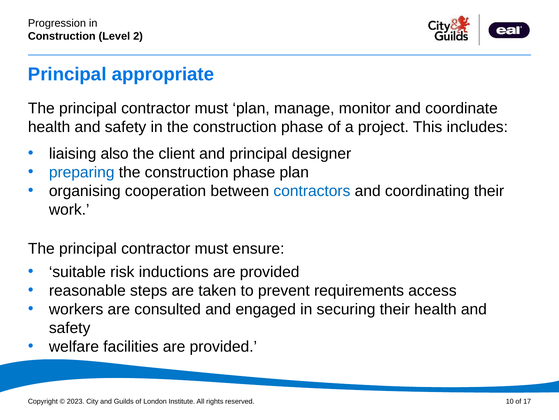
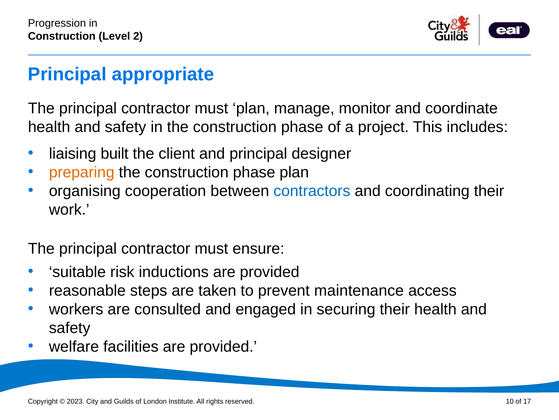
also: also -> built
preparing colour: blue -> orange
requirements: requirements -> maintenance
